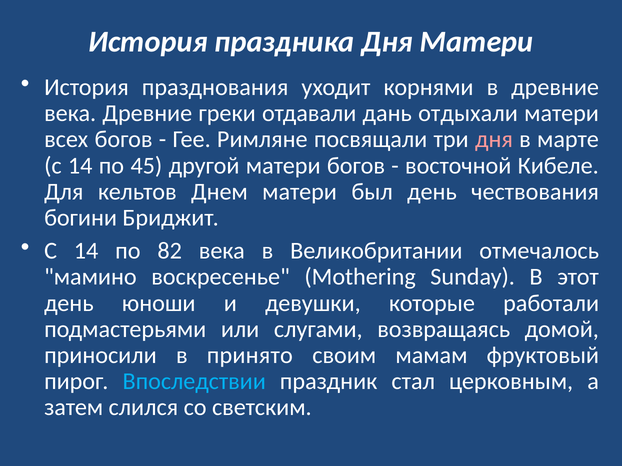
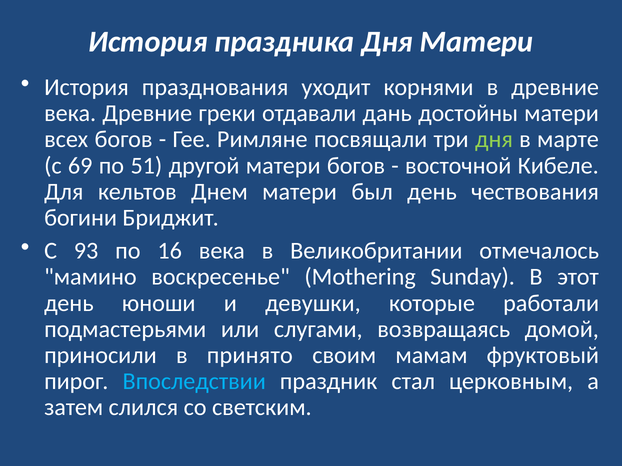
отдыхали: отдыхали -> достойны
дня at (494, 140) colour: pink -> light green
14 at (80, 166): 14 -> 69
45: 45 -> 51
14 at (86, 251): 14 -> 93
82: 82 -> 16
